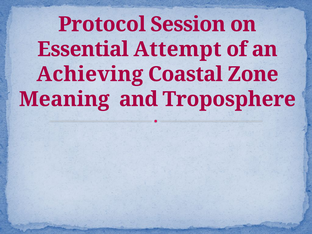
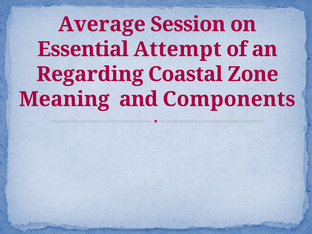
Protocol: Protocol -> Average
Achieving: Achieving -> Regarding
Troposphere: Troposphere -> Components
